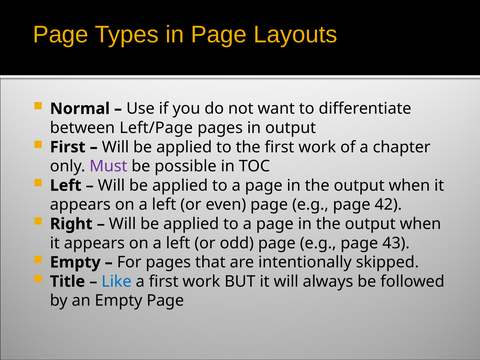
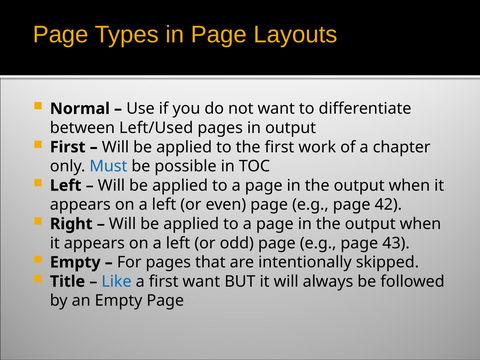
Left/Page: Left/Page -> Left/Used
Must colour: purple -> blue
a first work: work -> want
